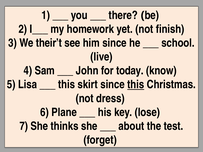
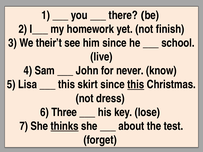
today: today -> never
Plane: Plane -> Three
thinks underline: none -> present
